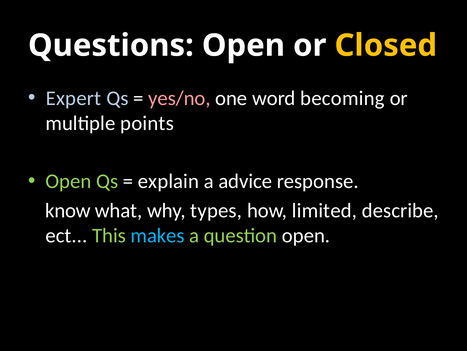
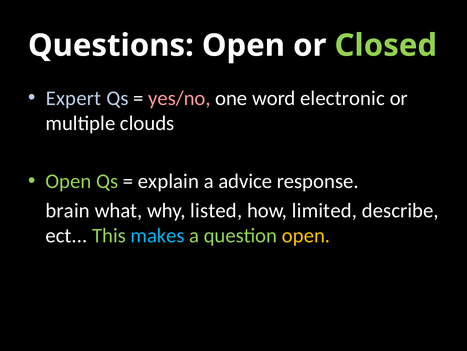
Closed colour: yellow -> light green
becoming: becoming -> electronic
points: points -> clouds
know: know -> brain
types: types -> listed
open at (306, 235) colour: white -> yellow
